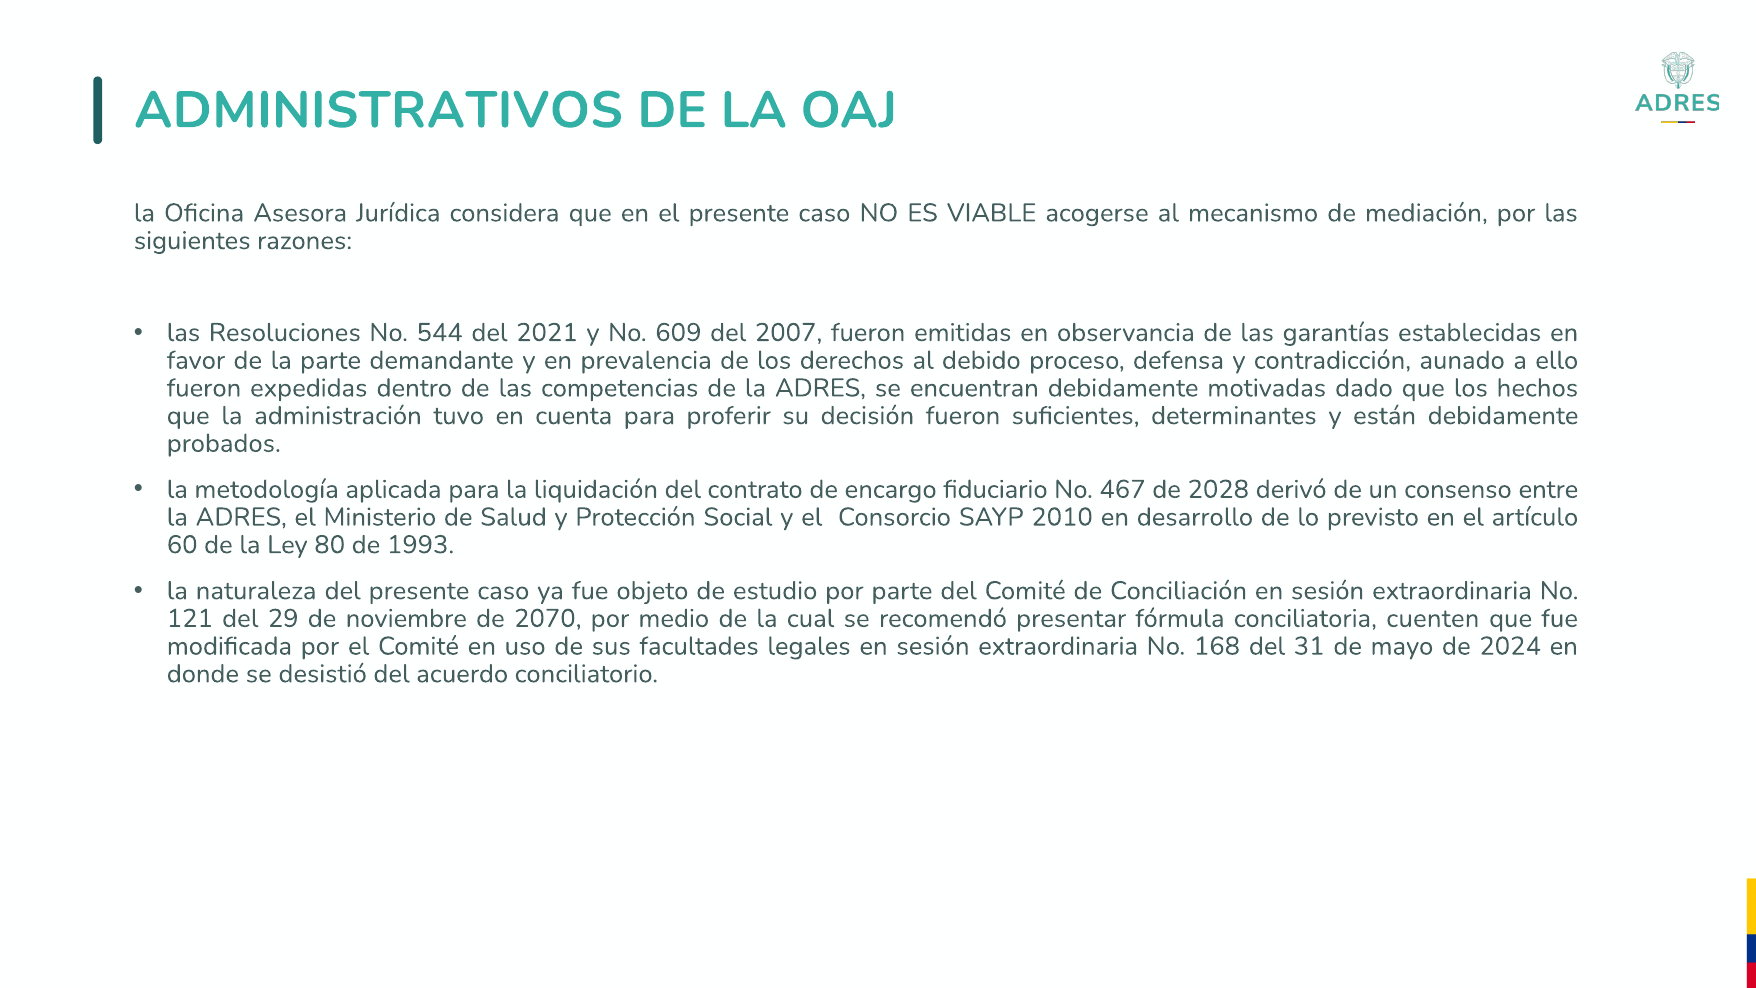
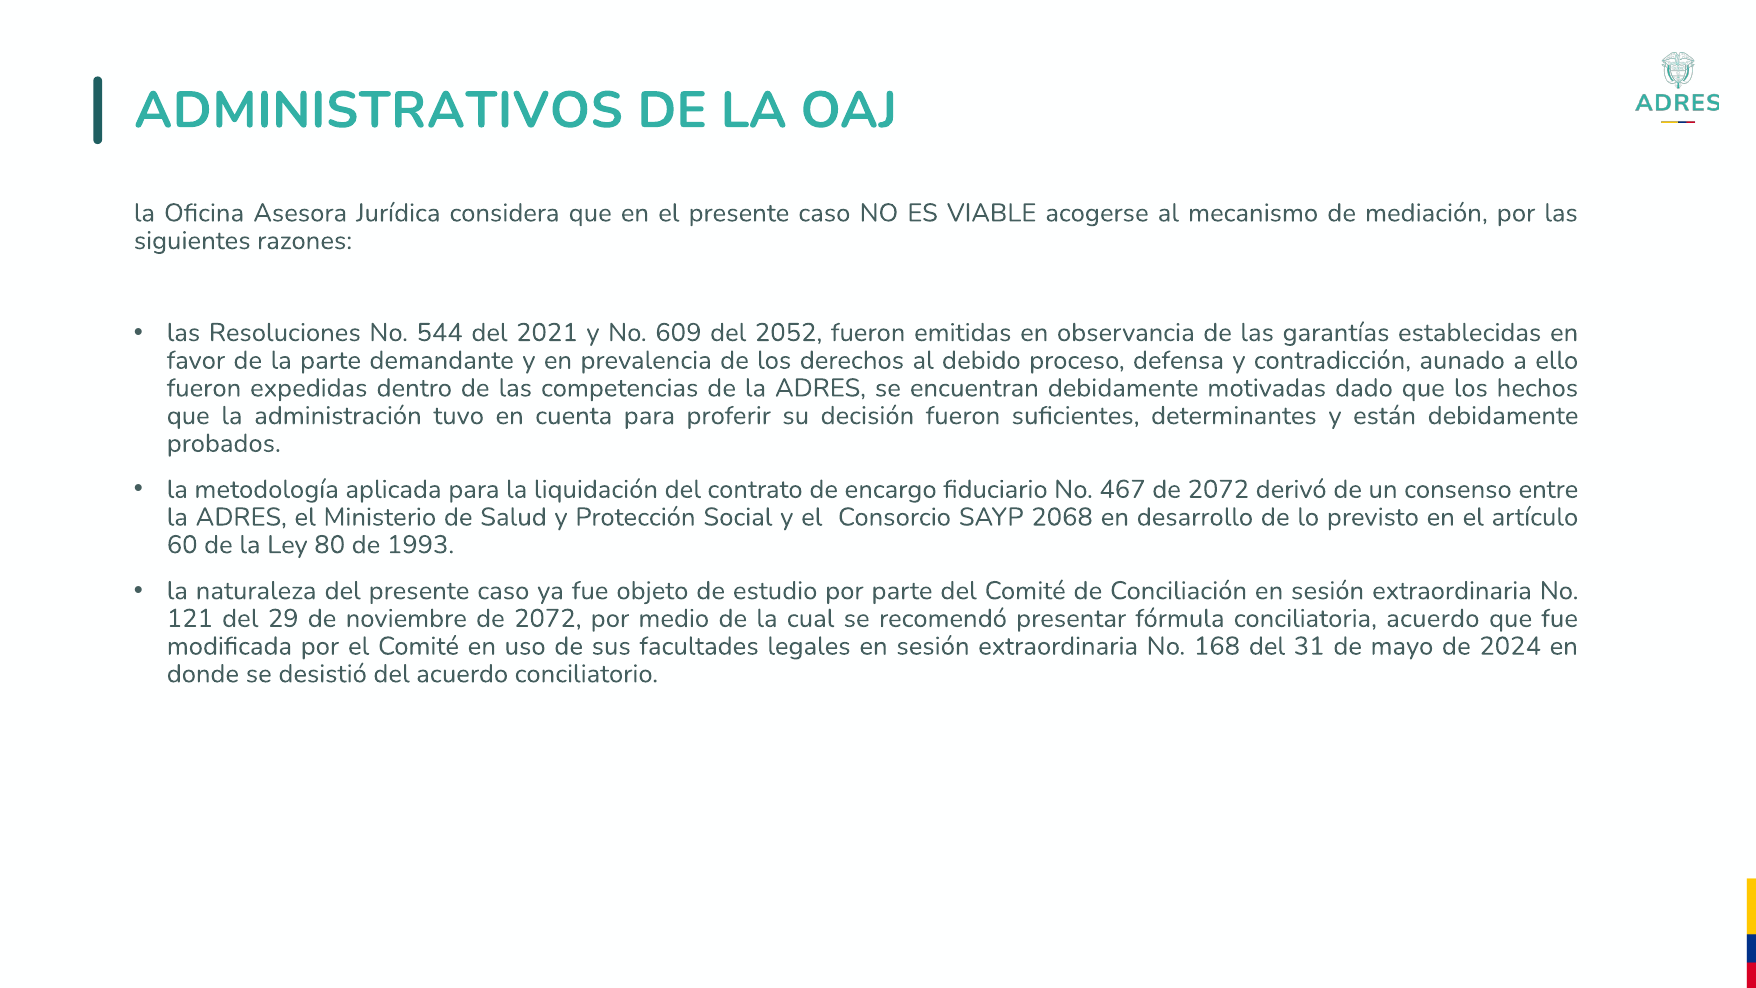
2007: 2007 -> 2052
467 de 2028: 2028 -> 2072
2010: 2010 -> 2068
noviembre de 2070: 2070 -> 2072
conciliatoria cuenten: cuenten -> acuerdo
